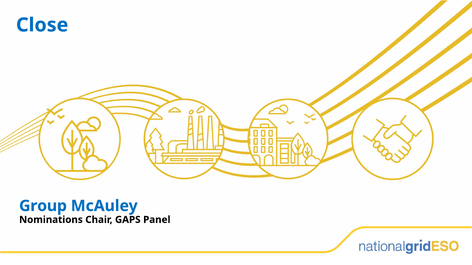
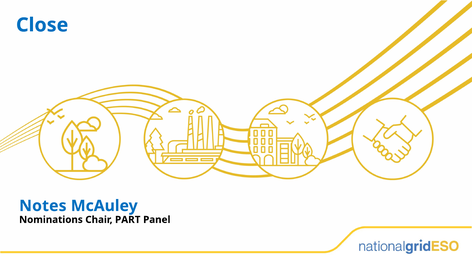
Group: Group -> Notes
GAPS: GAPS -> PART
